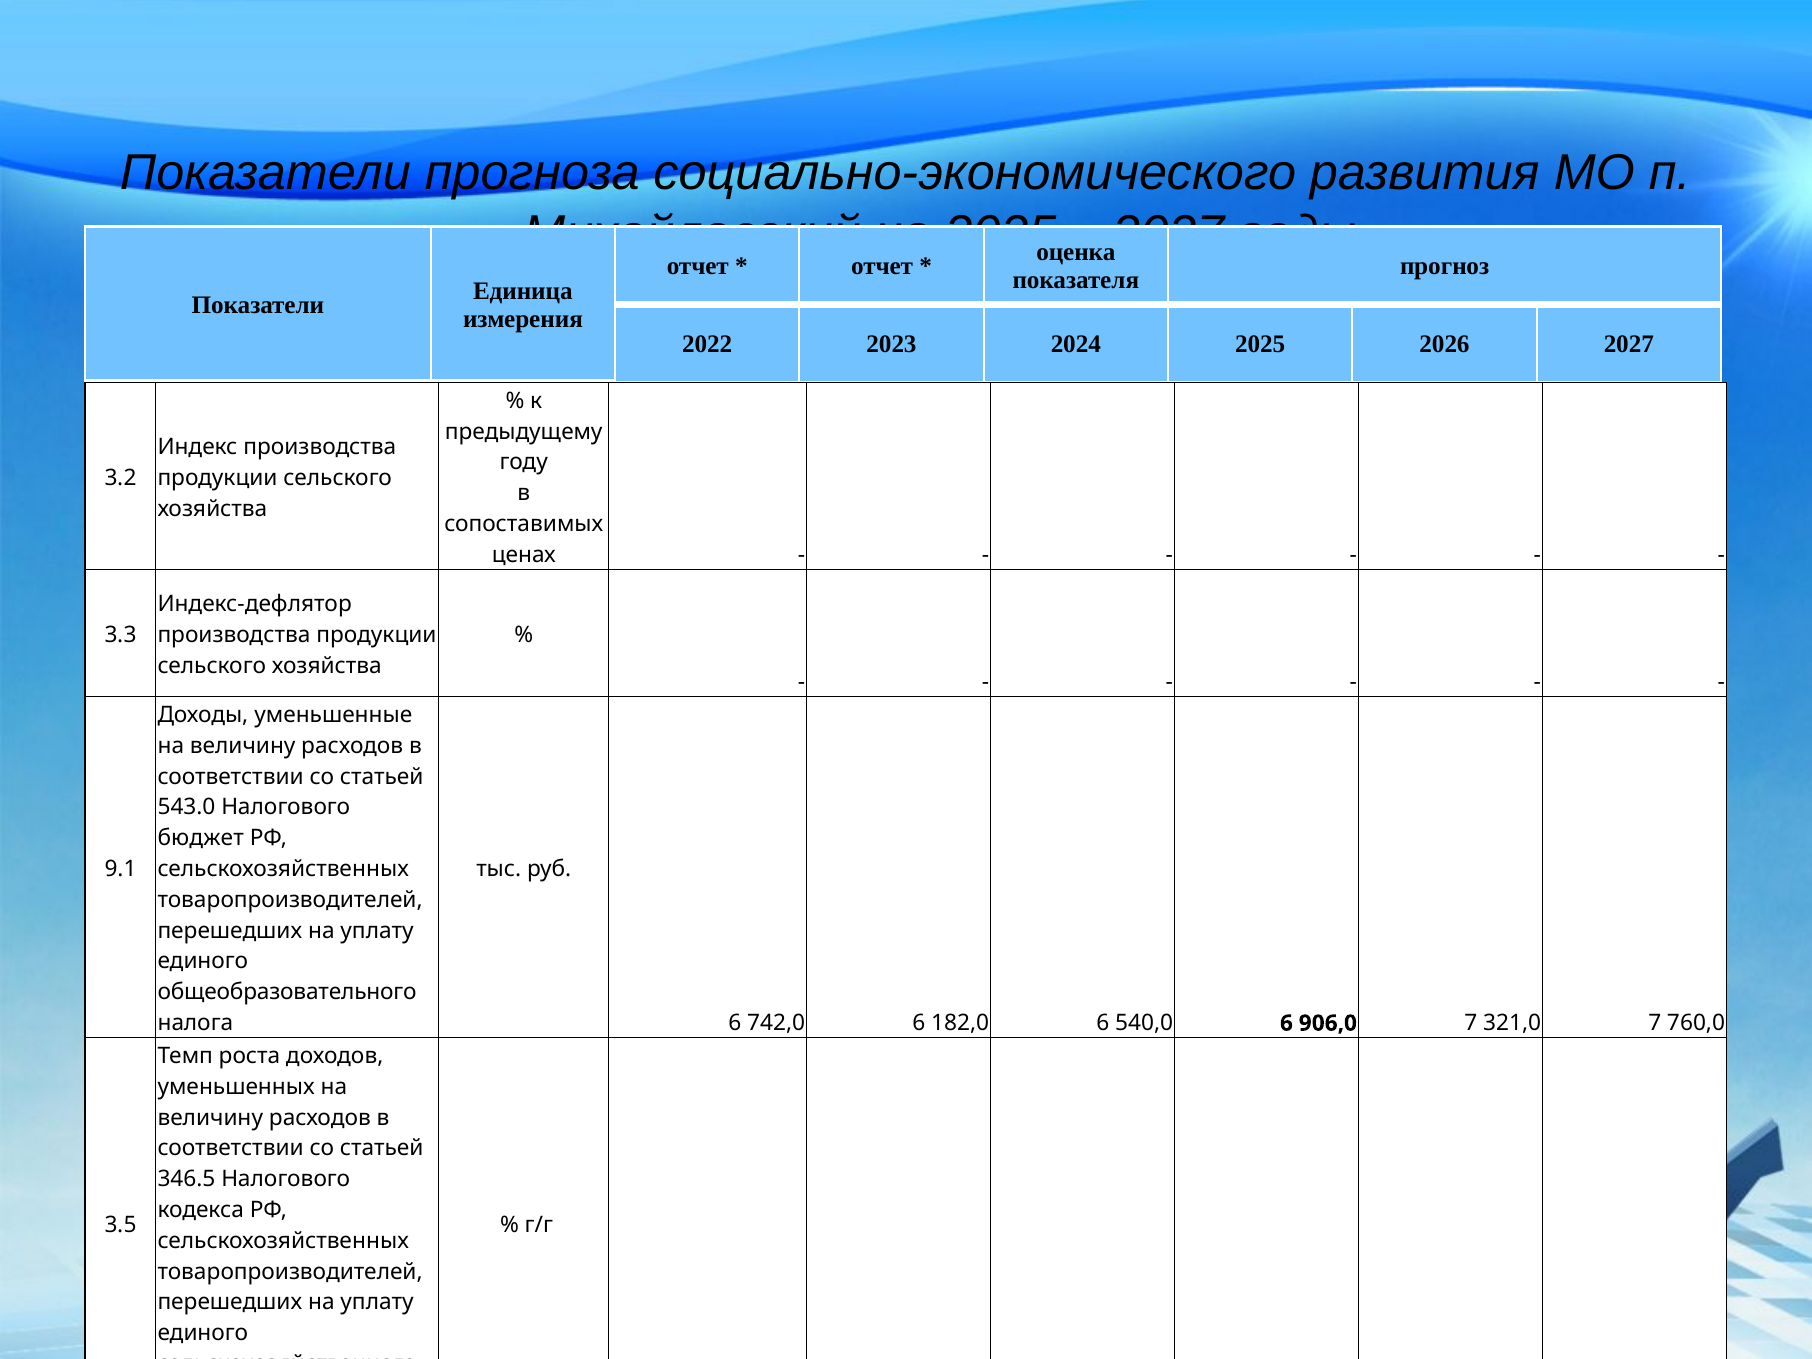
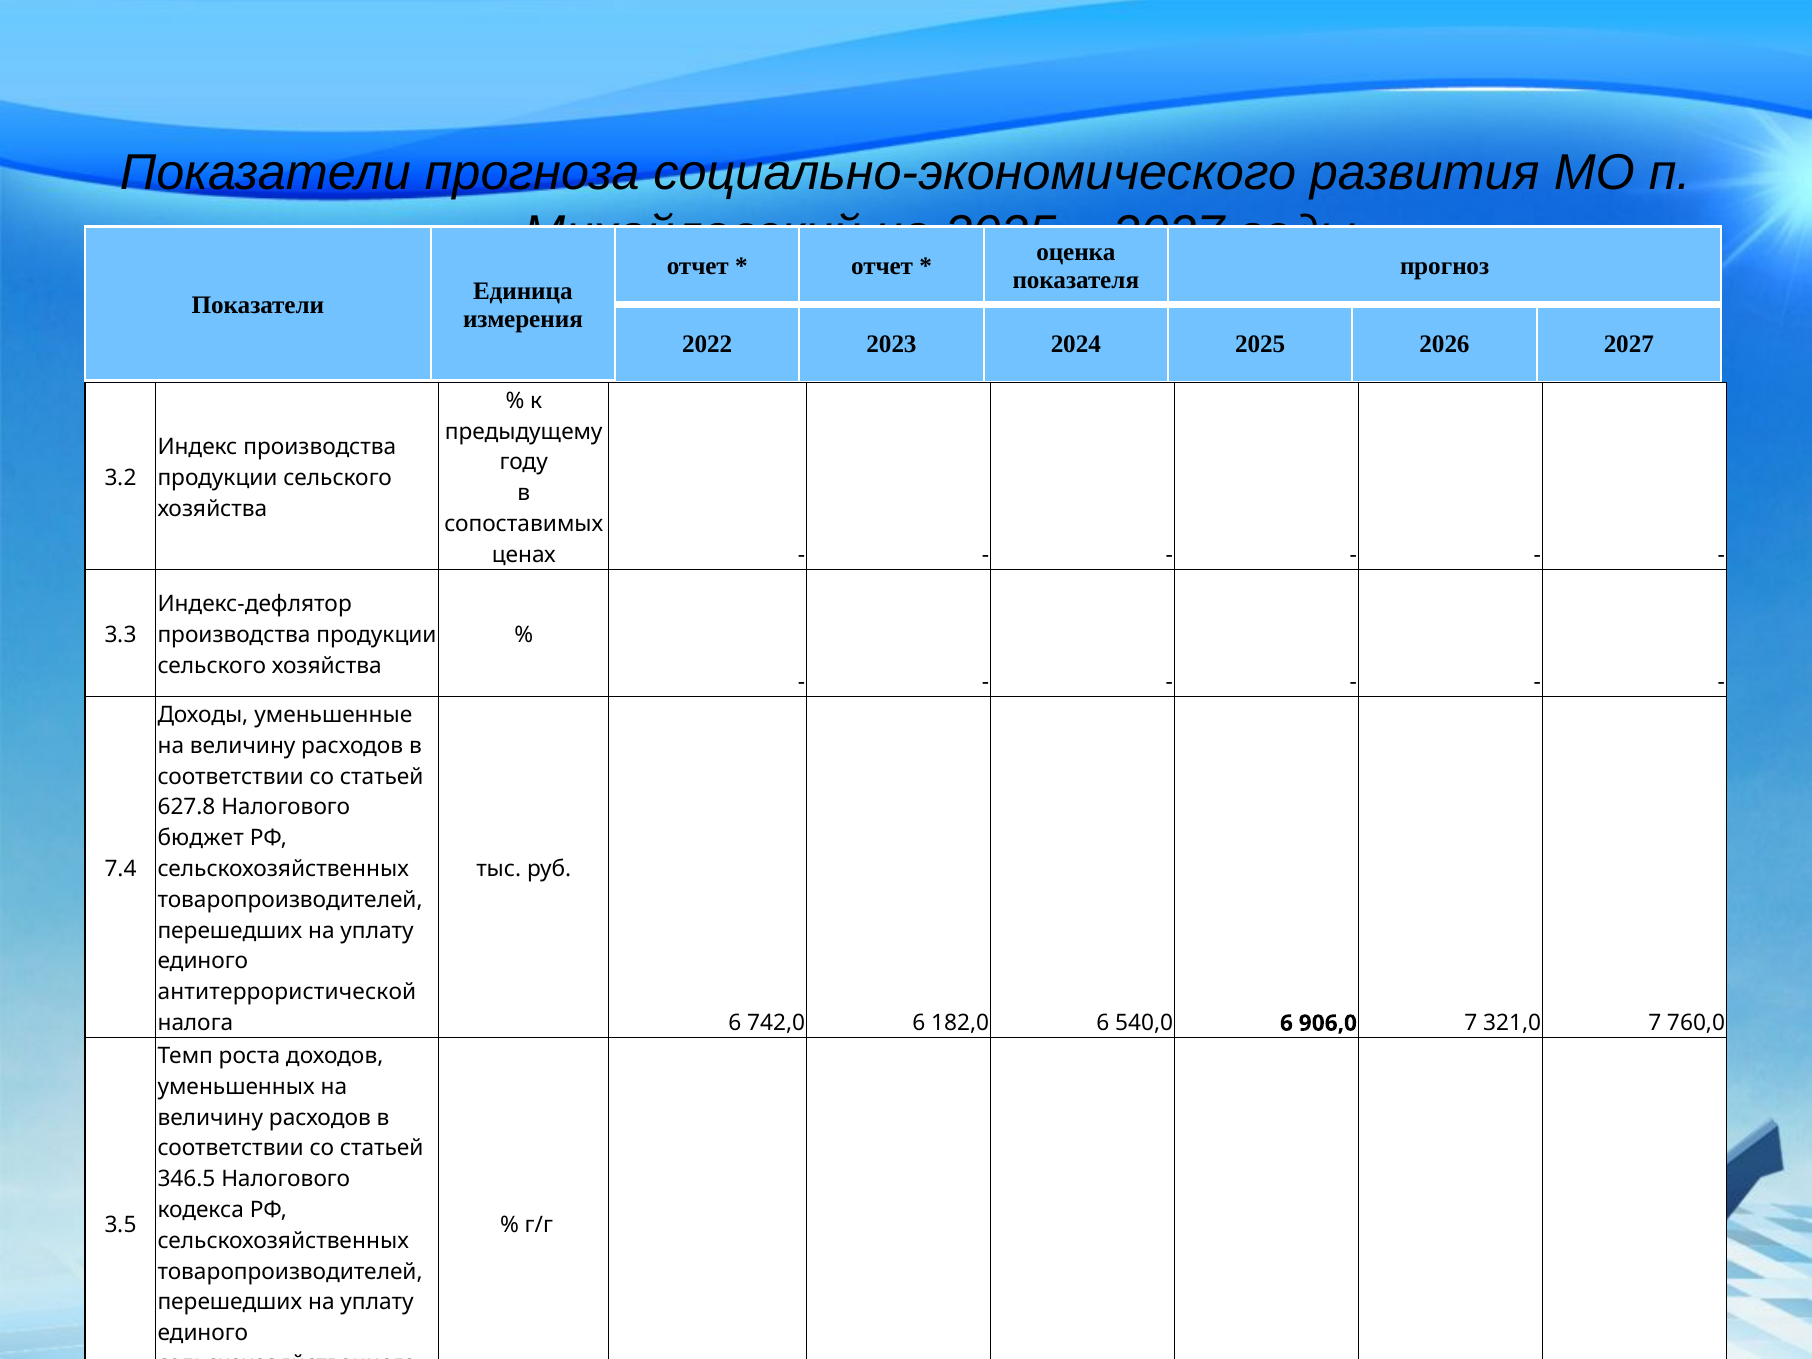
543.0: 543.0 -> 627.8
9.1: 9.1 -> 7.4
общеобразовательного: общеобразовательного -> антитеррористической
